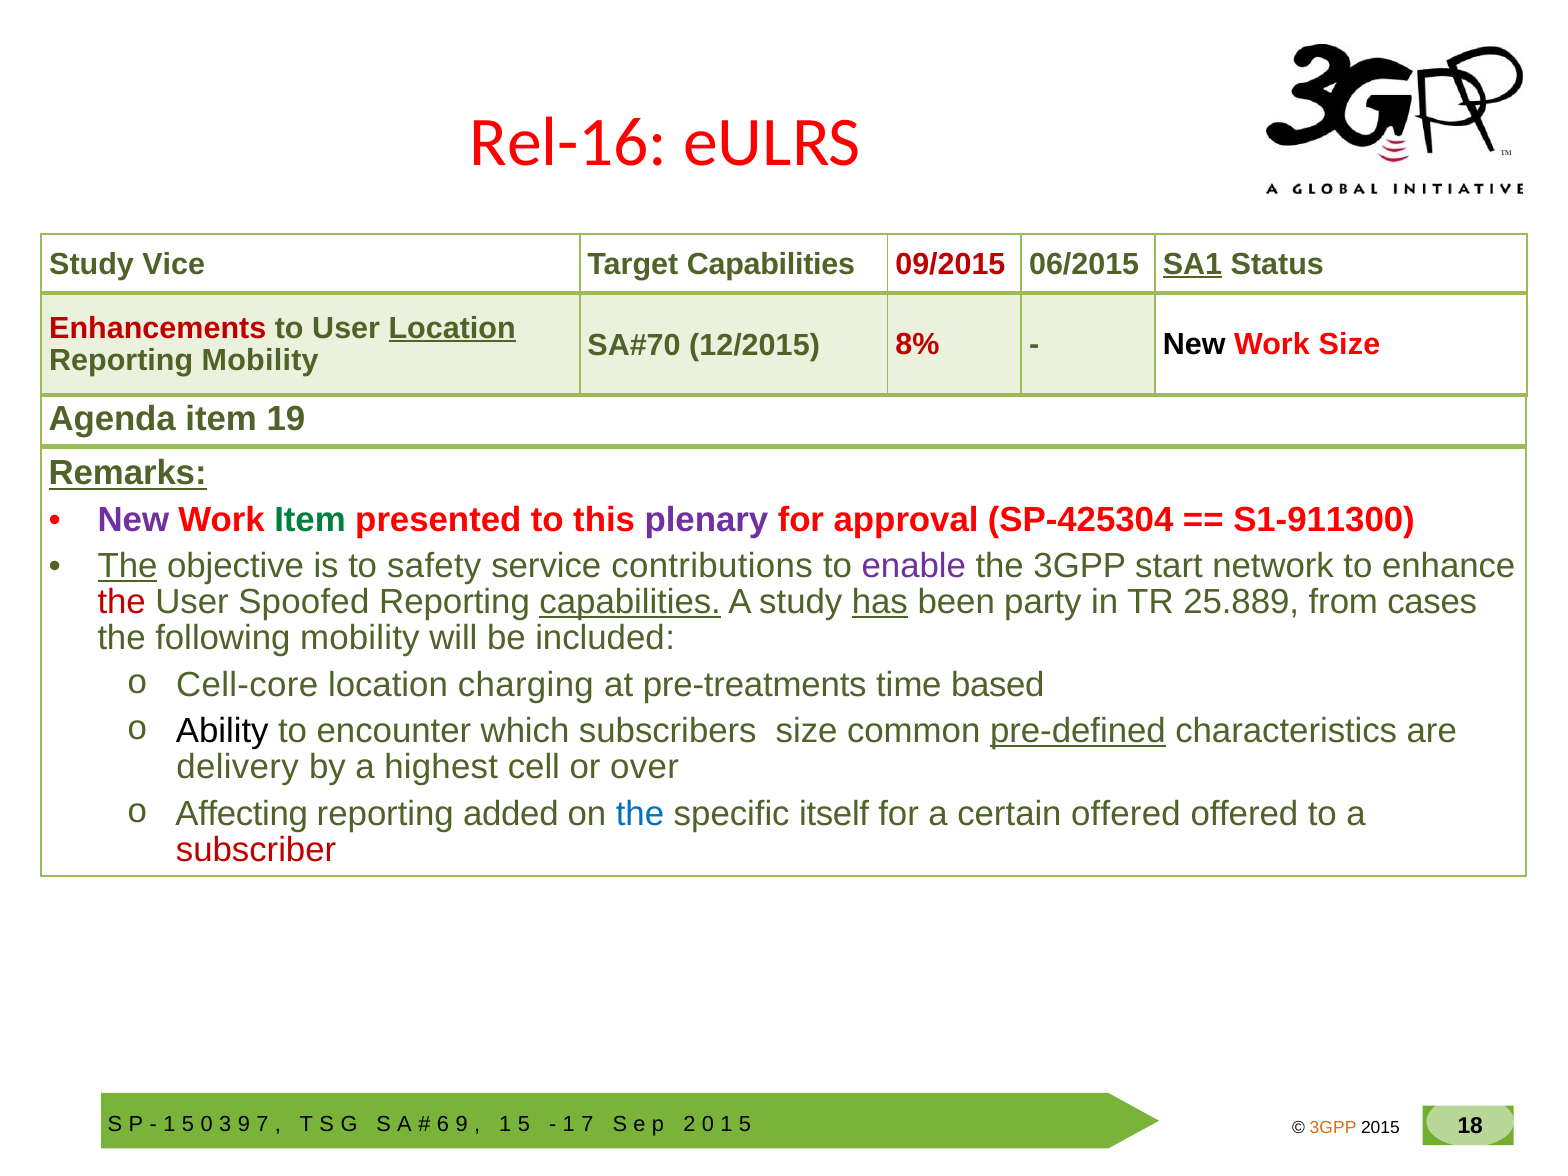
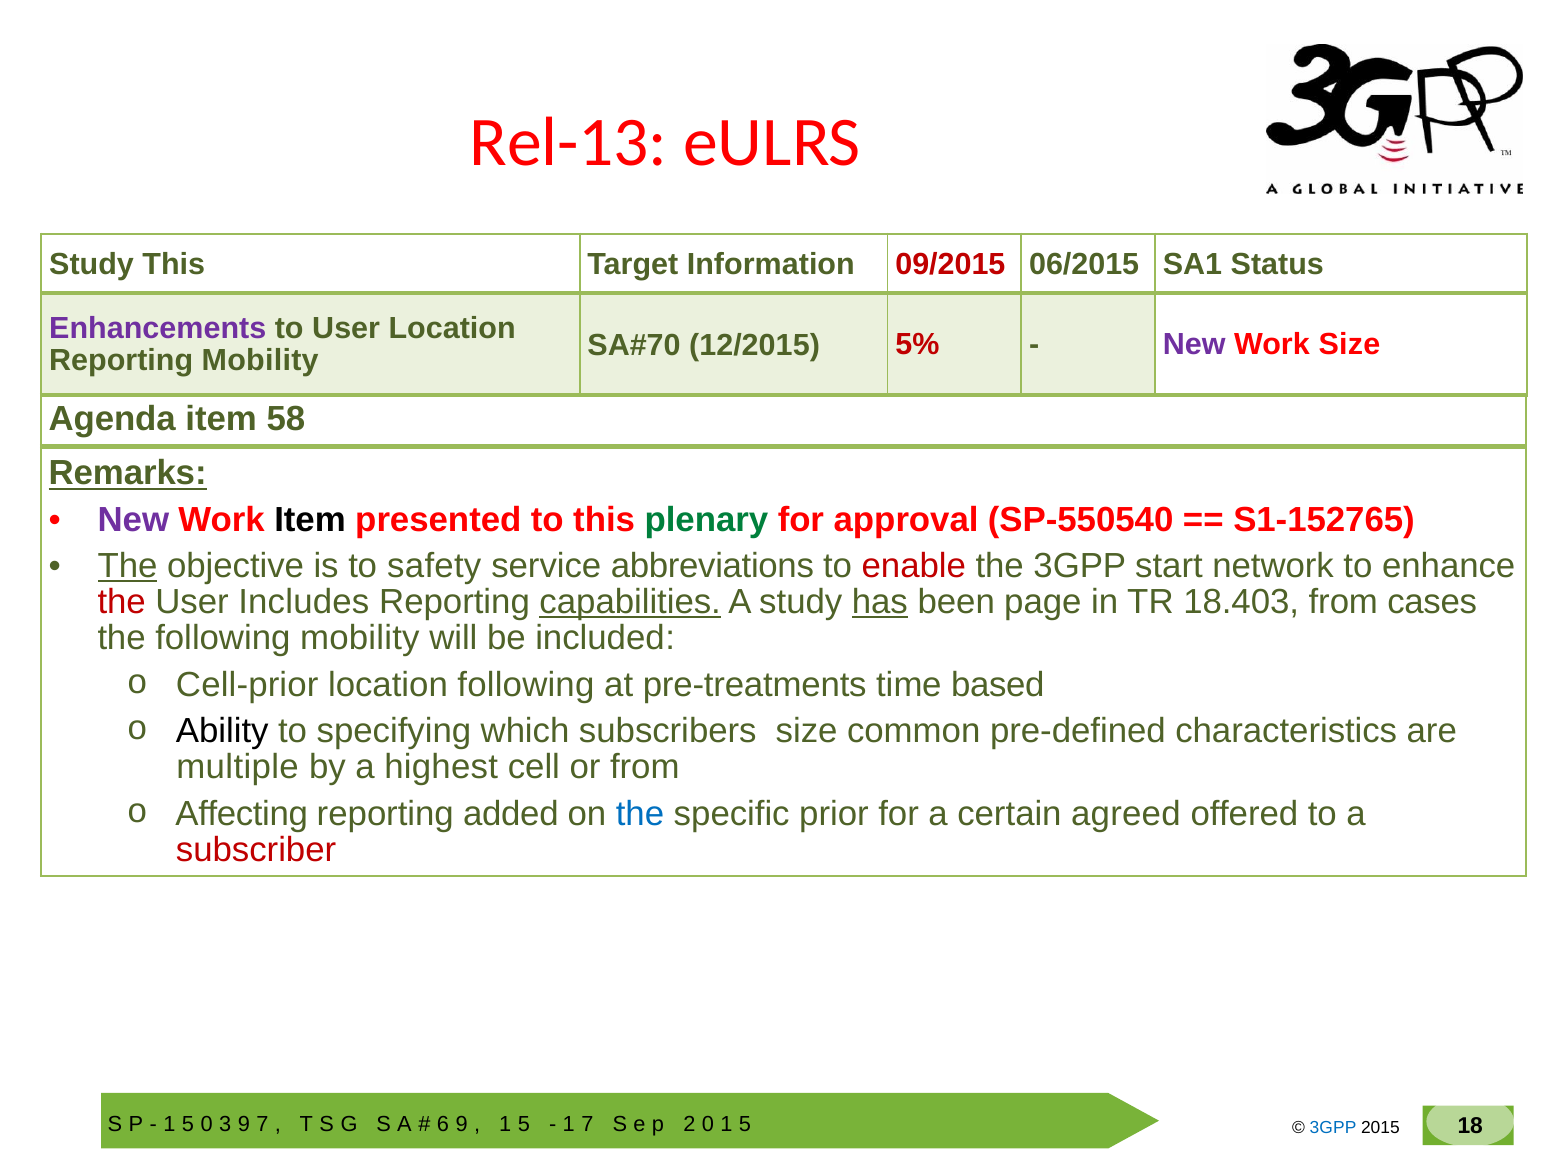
Rel-16: Rel-16 -> Rel-13
Study Vice: Vice -> This
Target Capabilities: Capabilities -> Information
SA1 underline: present -> none
Enhancements colour: red -> purple
Location at (452, 328) underline: present -> none
8%: 8% -> 5%
New at (1194, 344) colour: black -> purple
19: 19 -> 58
Item at (310, 520) colour: green -> black
plenary colour: purple -> green
SP-425304: SP-425304 -> SP-550540
S1-911300: S1-911300 -> S1-152765
contributions: contributions -> abbreviations
enable colour: purple -> red
Spoofed: Spoofed -> Includes
party: party -> page
25.889: 25.889 -> 18.403
Cell-core: Cell-core -> Cell-prior
location charging: charging -> following
encounter: encounter -> specifying
pre-defined underline: present -> none
delivery: delivery -> multiple
or over: over -> from
itself: itself -> prior
certain offered: offered -> agreed
3GPP at (1333, 1127) colour: orange -> blue
